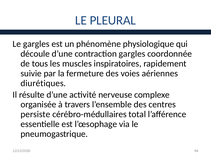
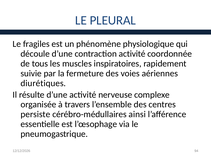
Le gargles: gargles -> fragiles
contraction gargles: gargles -> activité
total: total -> ainsi
